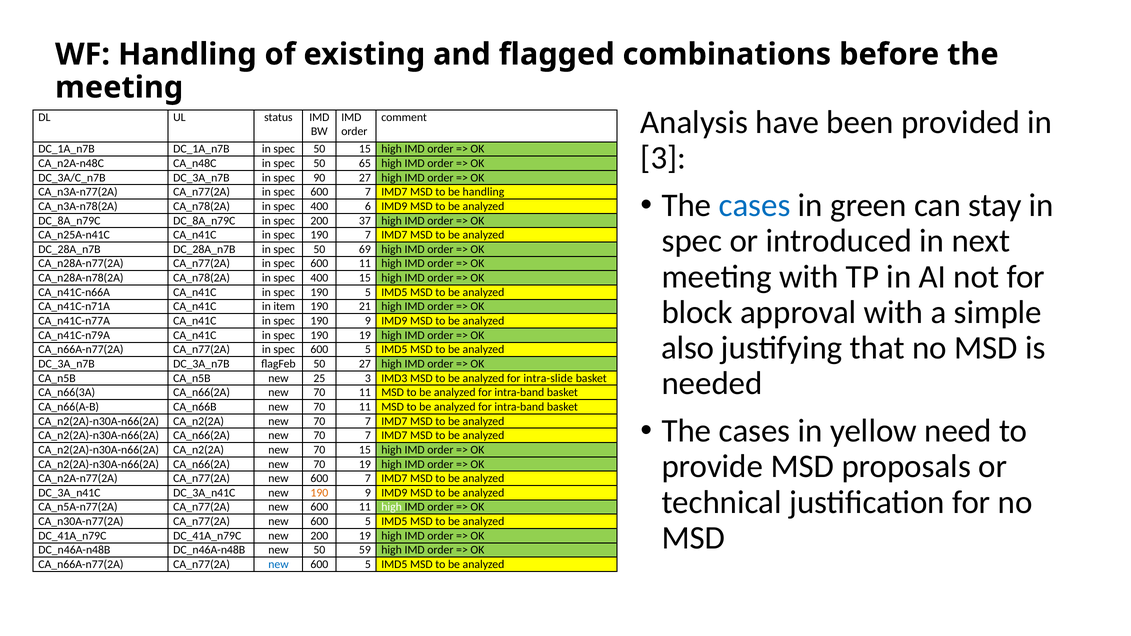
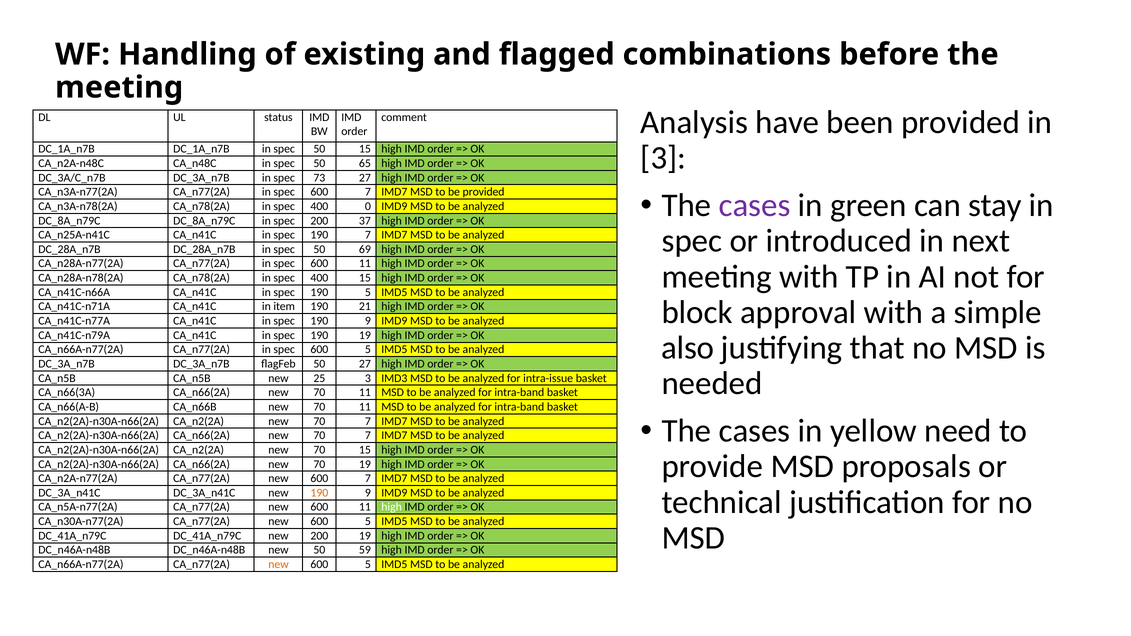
90: 90 -> 73
be handling: handling -> provided
cases at (755, 206) colour: blue -> purple
6: 6 -> 0
intra-slide: intra-slide -> intra-issue
new at (279, 565) colour: blue -> orange
